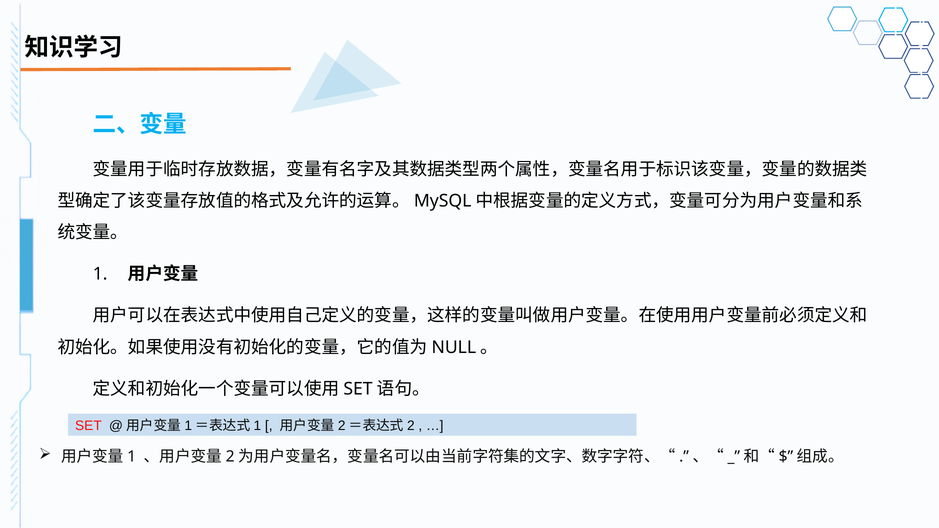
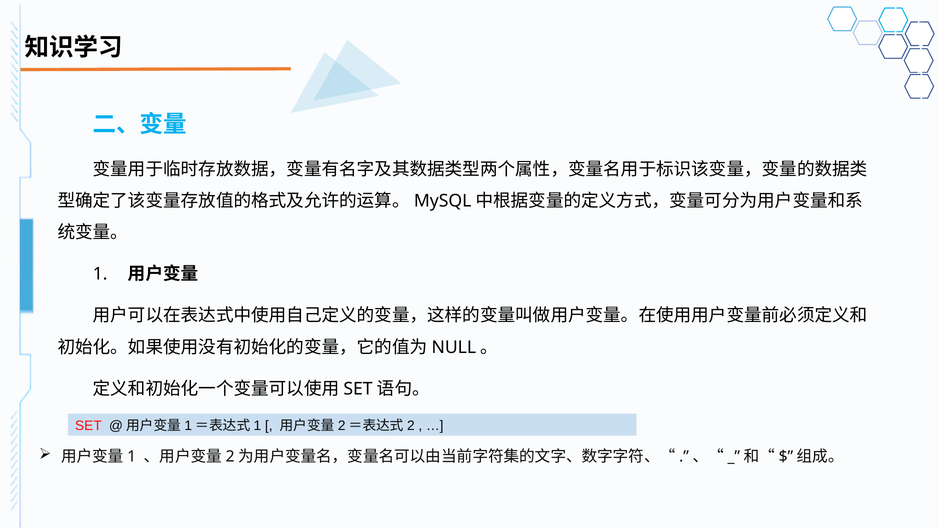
4: 4 -> 5
